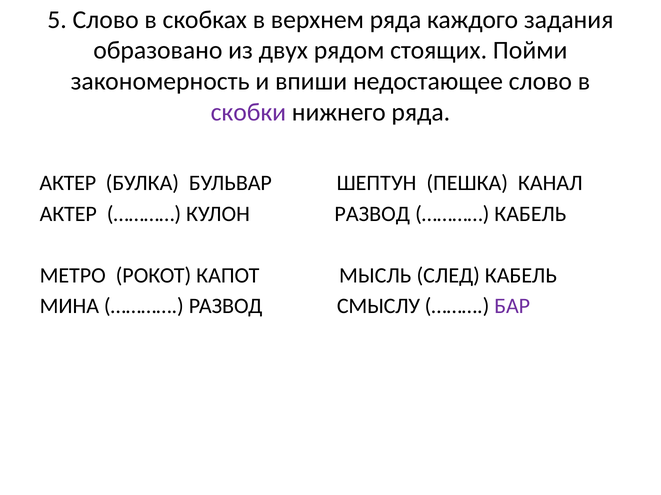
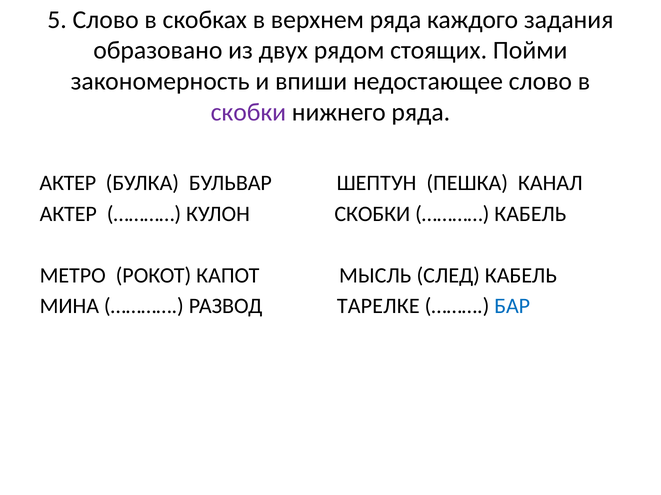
КУЛОН РАЗВОД: РАЗВОД -> СКОБКИ
СМЫСЛУ: СМЫСЛУ -> ТАРЕЛКЕ
БАР colour: purple -> blue
